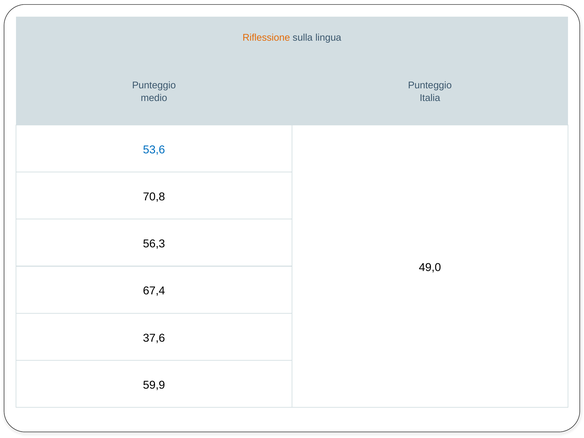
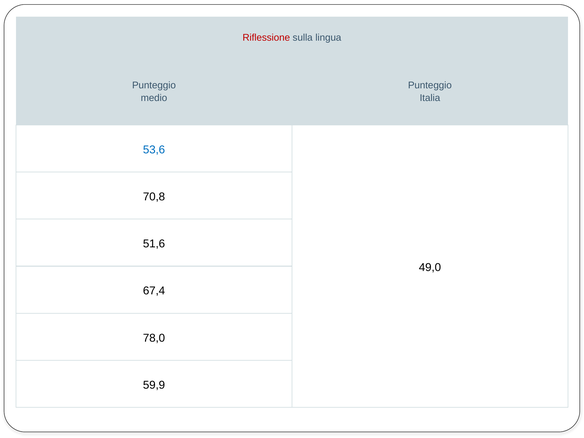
Riflessione colour: orange -> red
56,3: 56,3 -> 51,6
37,6: 37,6 -> 78,0
